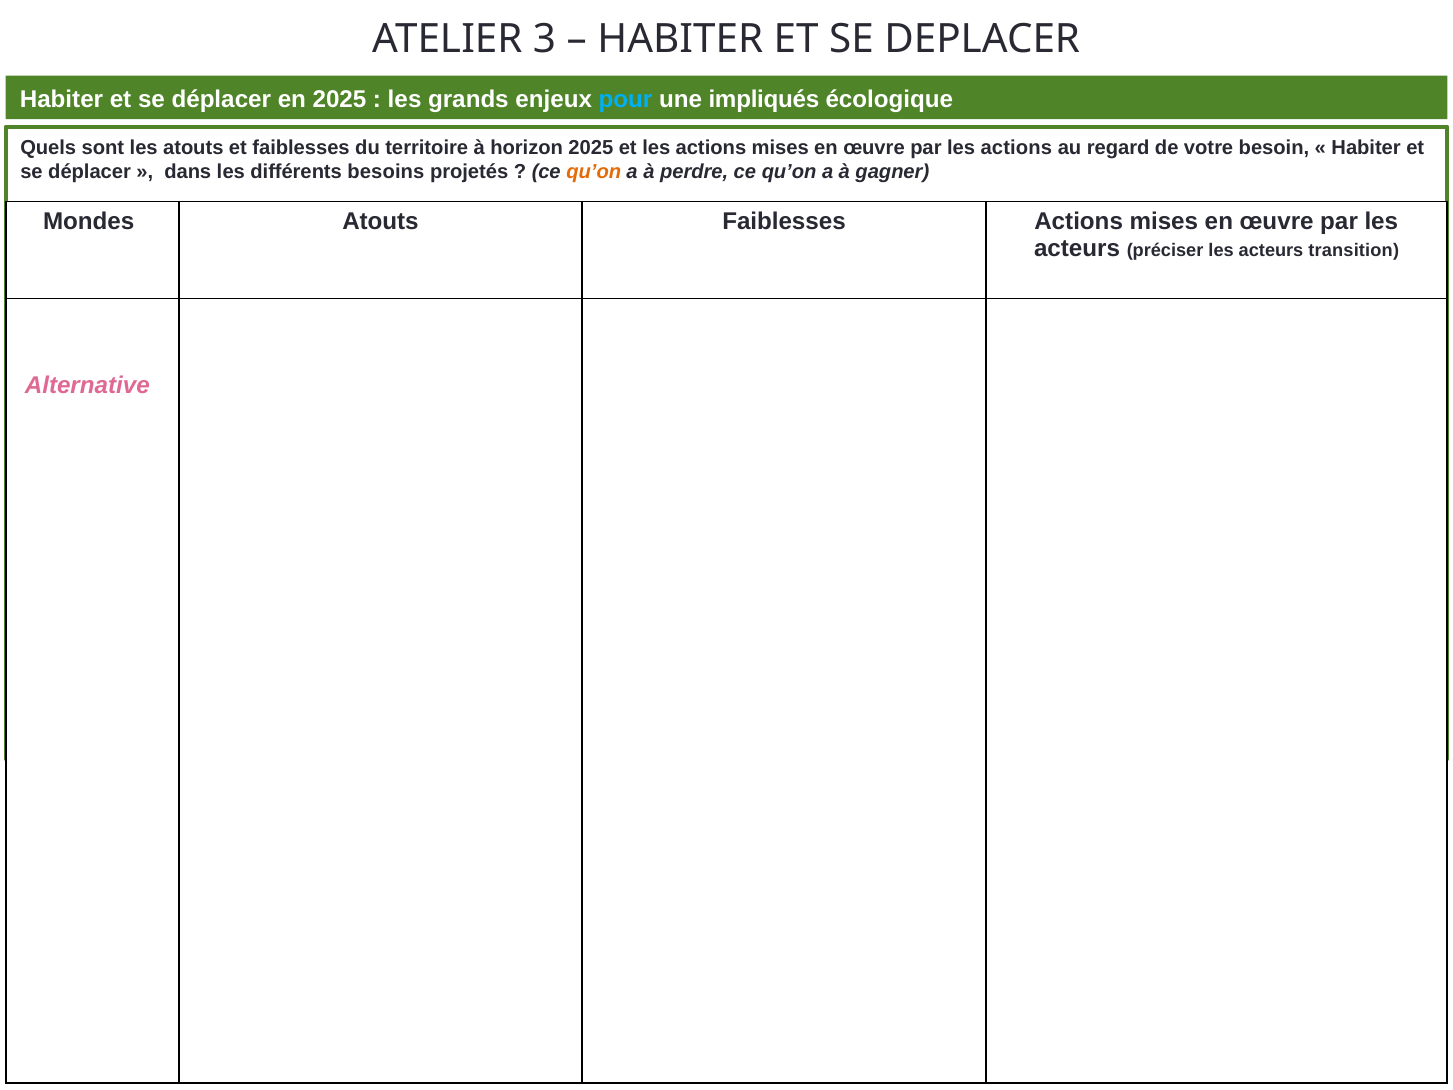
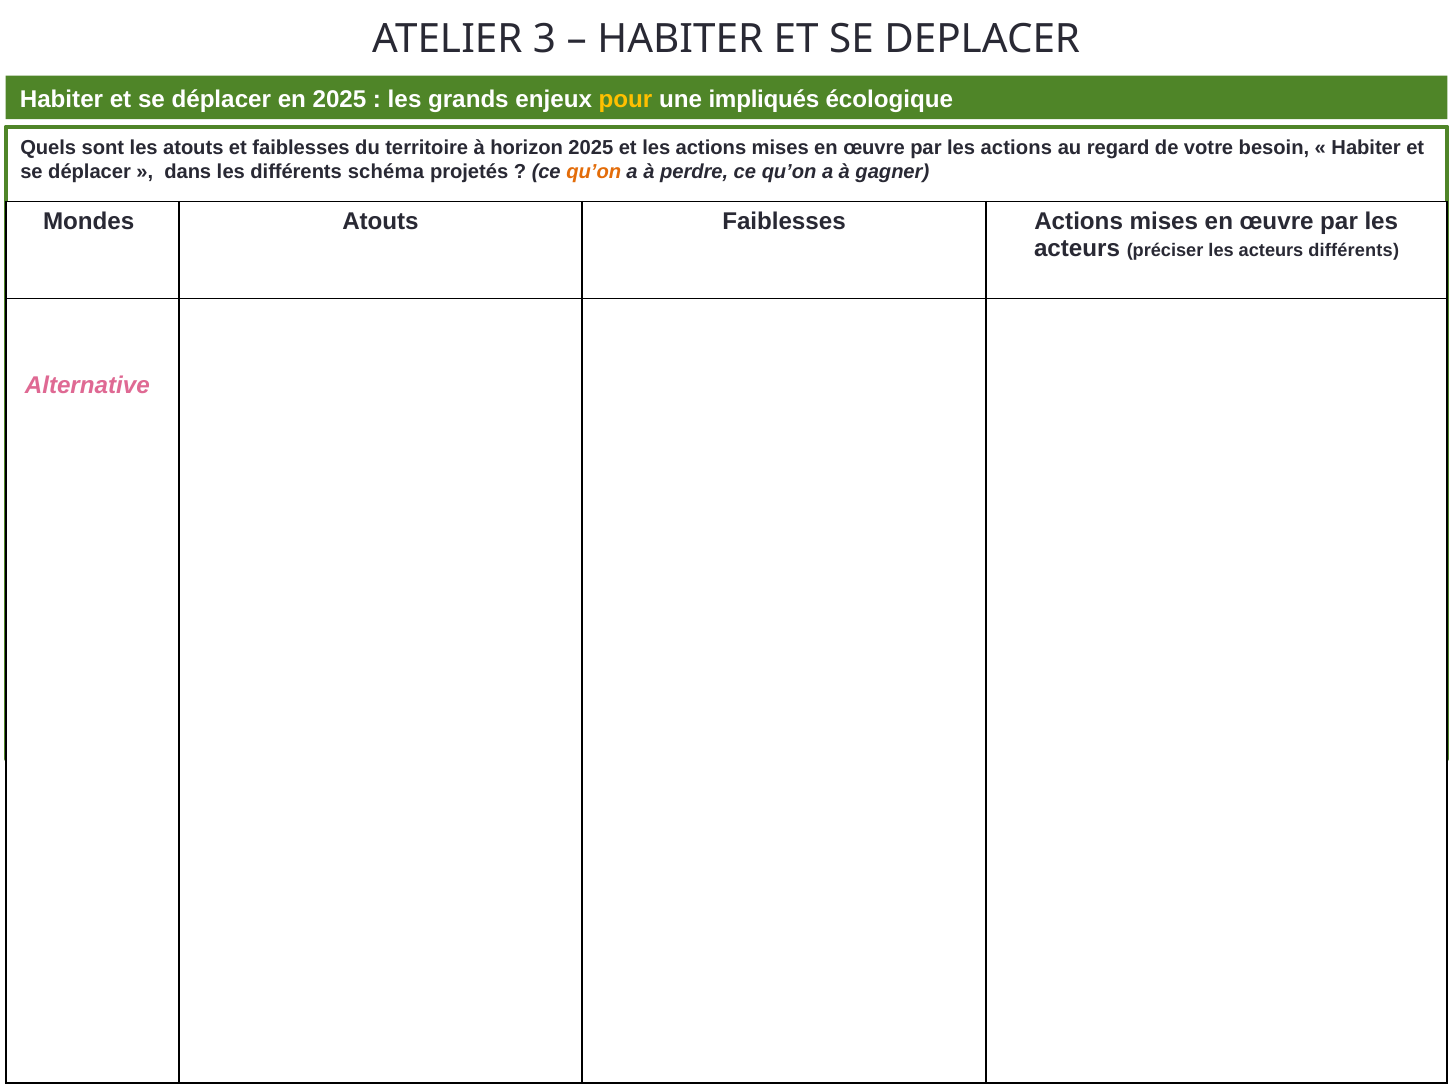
pour colour: light blue -> yellow
besoins: besoins -> schéma
acteurs transition: transition -> différents
